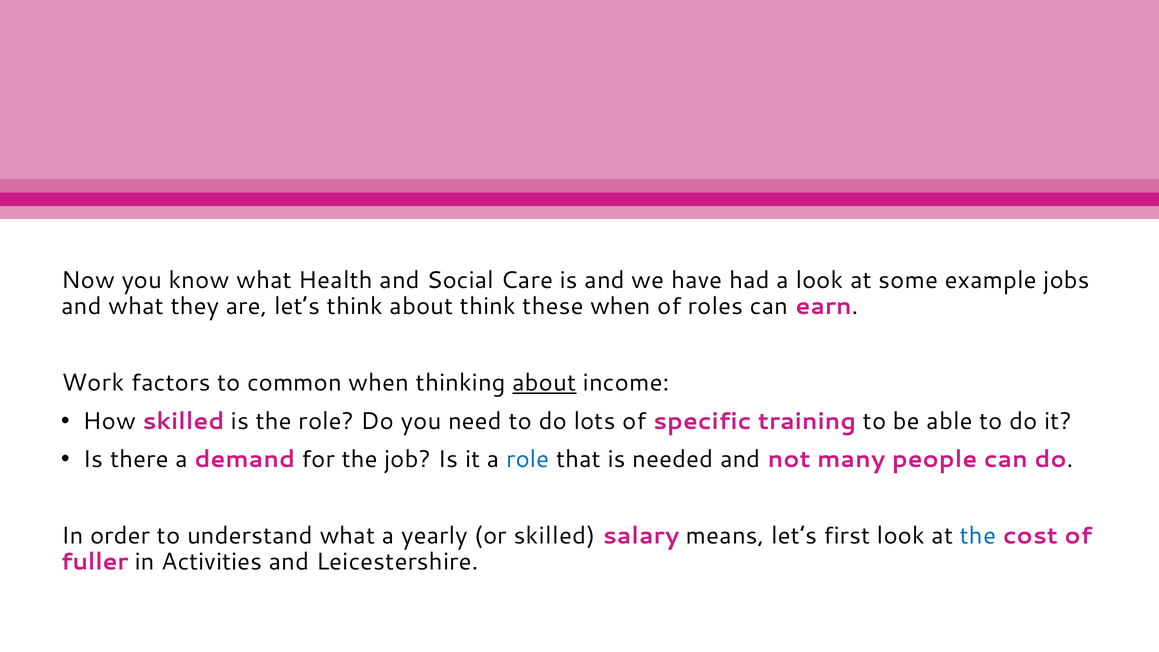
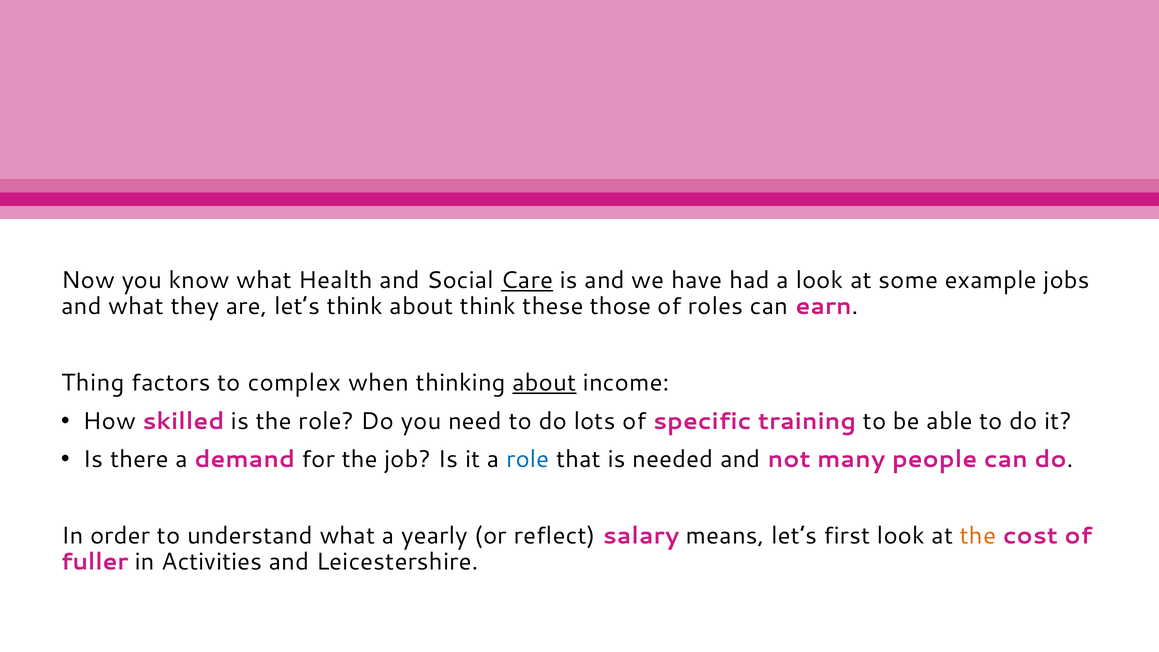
Care underline: none -> present
these when: when -> those
Work: Work -> Thing
common: common -> complex
or skilled: skilled -> reflect
the at (978, 536) colour: blue -> orange
